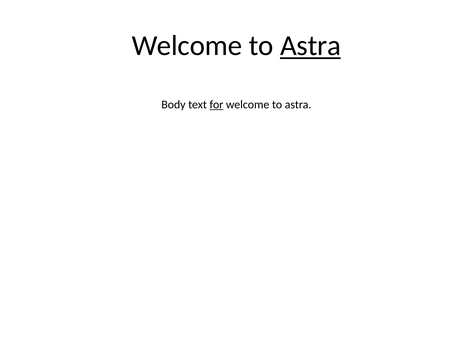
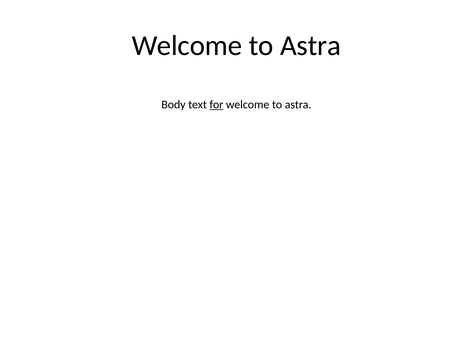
Astra at (311, 46) underline: present -> none
